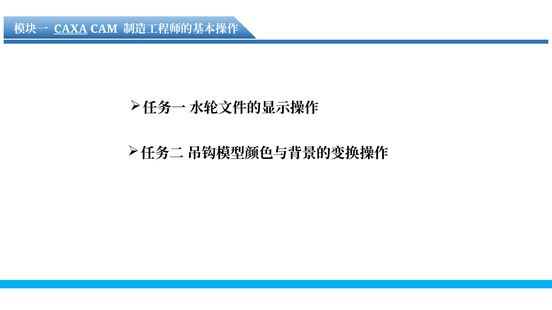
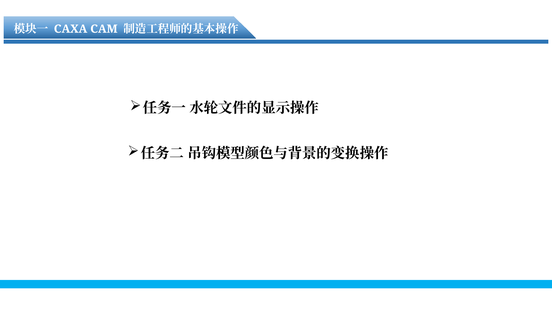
CAXA underline: present -> none
